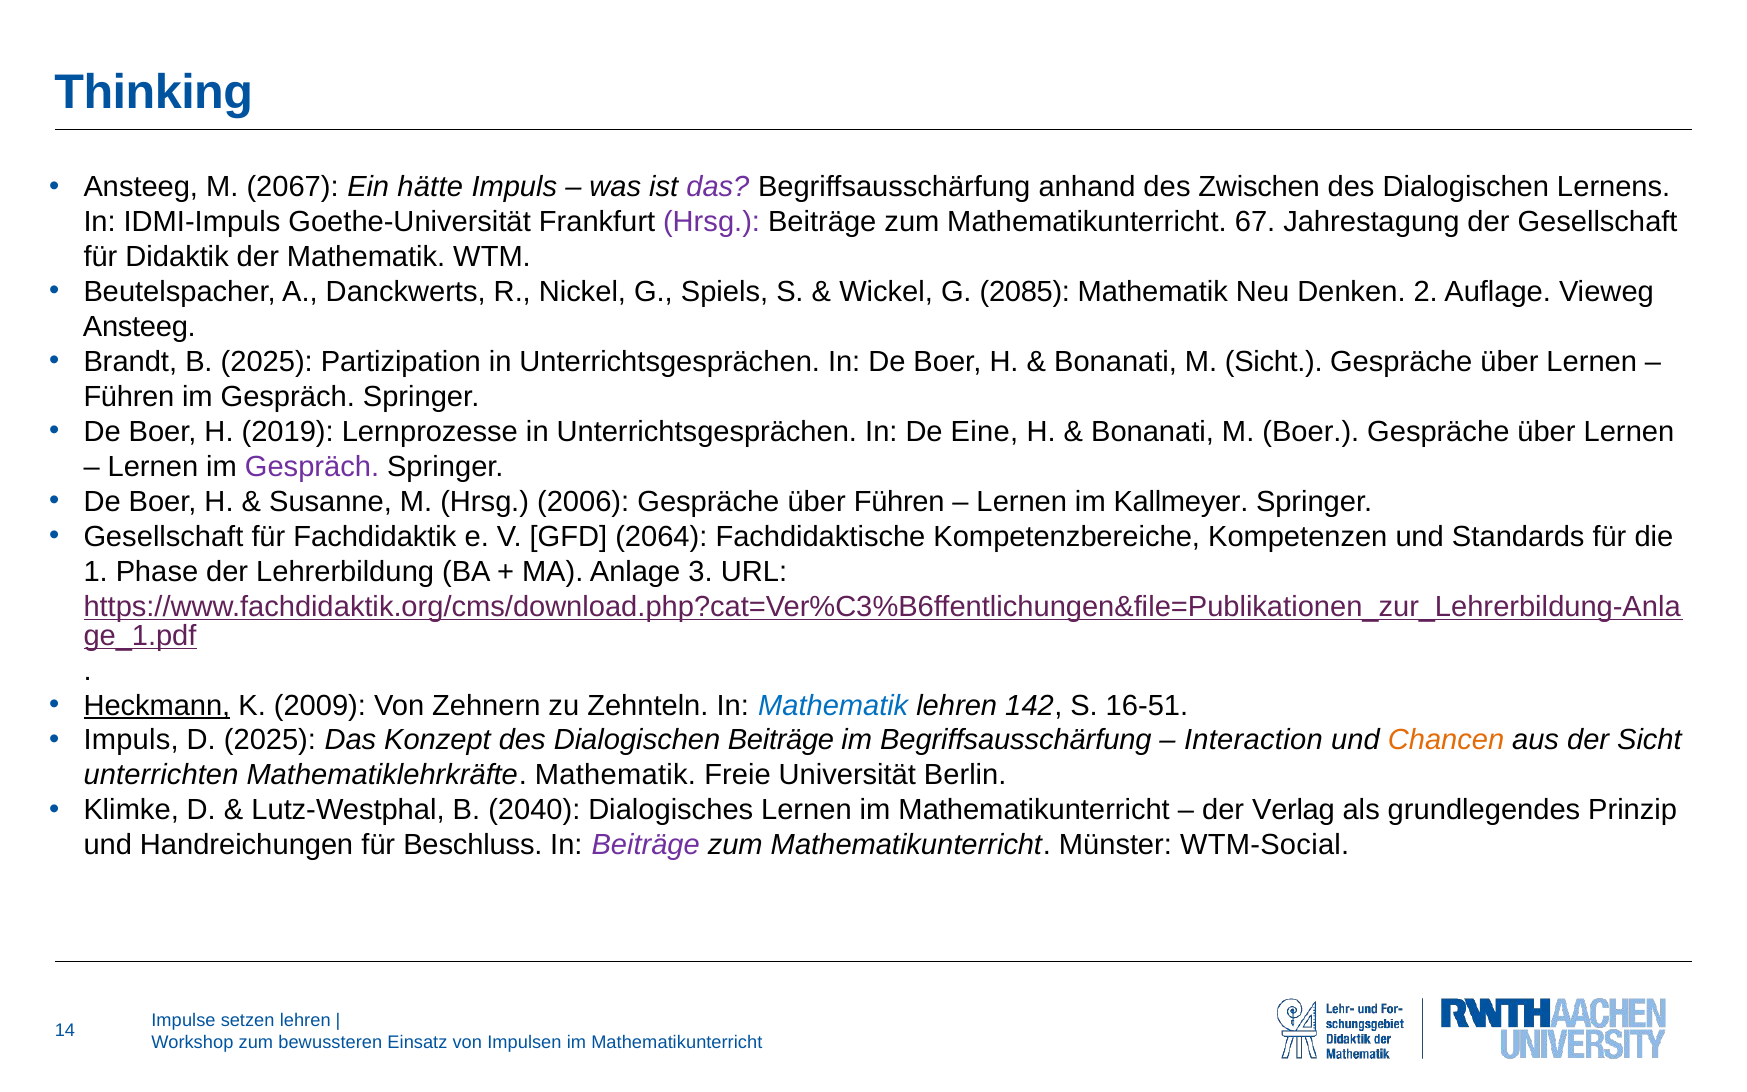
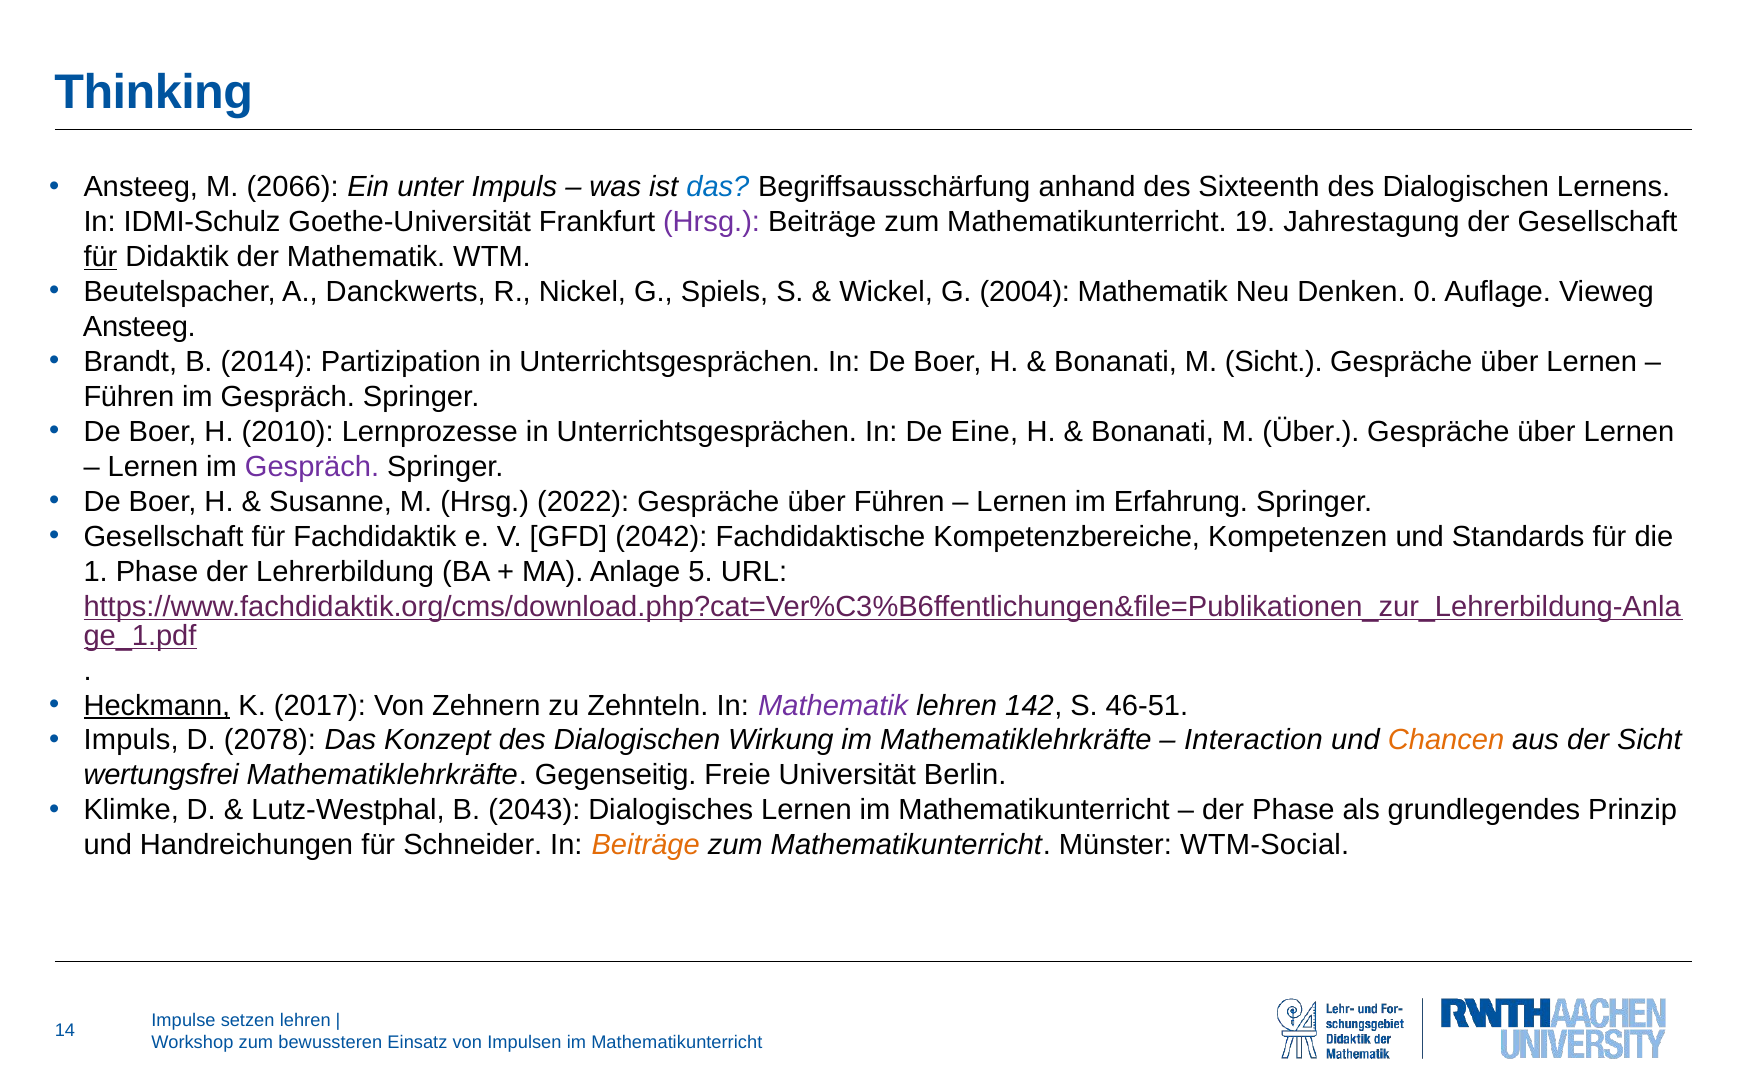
2067: 2067 -> 2066
hätte: hätte -> unter
das at (718, 187) colour: purple -> blue
Zwischen: Zwischen -> Sixteenth
IDMI-Impuls: IDMI-Impuls -> IDMI-Schulz
67: 67 -> 19
für at (100, 257) underline: none -> present
2085: 2085 -> 2004
2: 2 -> 0
B 2025: 2025 -> 2014
2019: 2019 -> 2010
M Boer: Boer -> Über
2006: 2006 -> 2022
Kallmeyer: Kallmeyer -> Erfahrung
2064: 2064 -> 2042
3: 3 -> 5
2009: 2009 -> 2017
Mathematik at (833, 705) colour: blue -> purple
16-51: 16-51 -> 46-51
D 2025: 2025 -> 2078
Dialogischen Beiträge: Beiträge -> Wirkung
im Begriffsausschärfung: Begriffsausschärfung -> Mathematiklehrkräfte
unterrichten: unterrichten -> wertungsfrei
Mathematiklehrkräfte Mathematik: Mathematik -> Gegenseitig
2040: 2040 -> 2043
der Verlag: Verlag -> Phase
Beschluss: Beschluss -> Schneider
Beiträge at (646, 845) colour: purple -> orange
